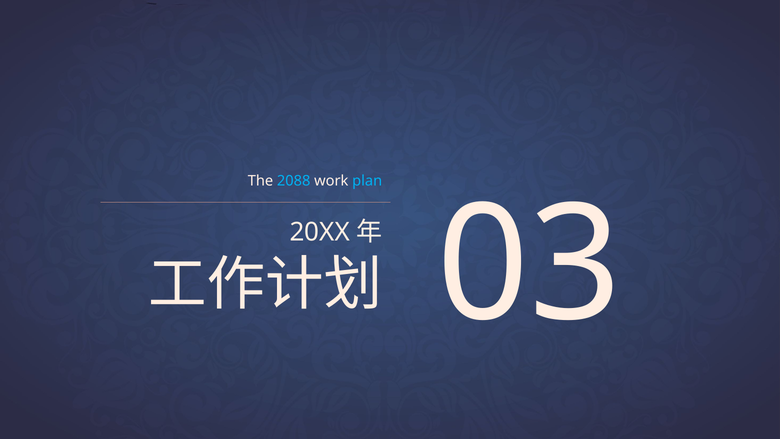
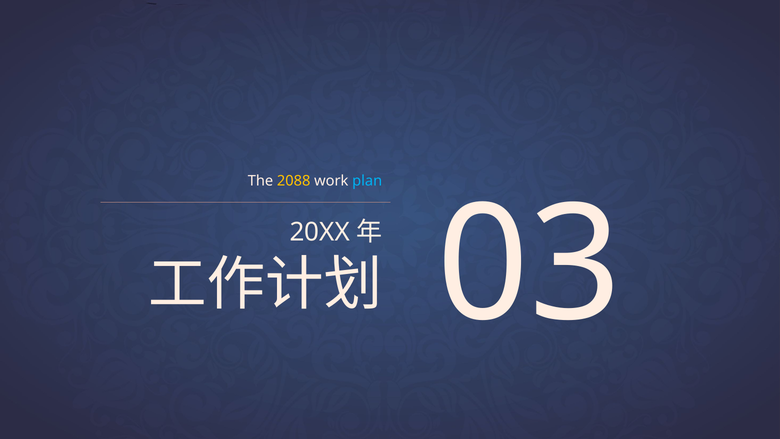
2088 colour: light blue -> yellow
